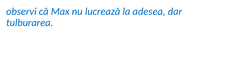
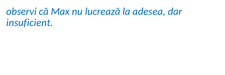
tulburarea: tulburarea -> insuficient
